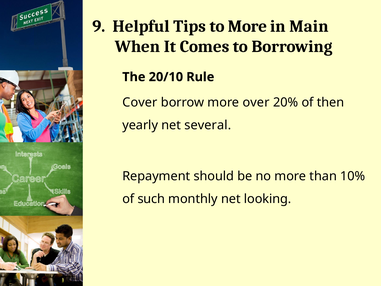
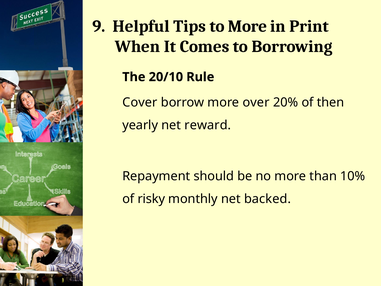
Main: Main -> Print
several: several -> reward
such: such -> risky
looking: looking -> backed
